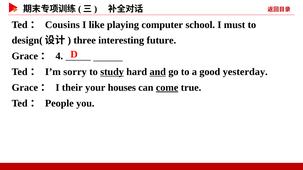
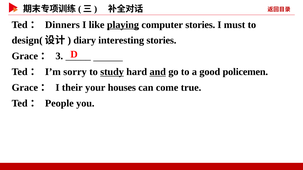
Cousins: Cousins -> Dinners
playing underline: none -> present
computer school: school -> stories
three: three -> diary
interesting future: future -> stories
4: 4 -> 3
yesterday: yesterday -> policemen
come underline: present -> none
